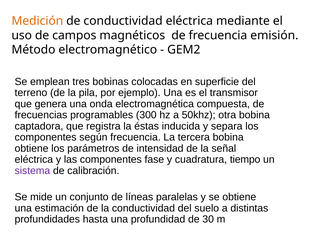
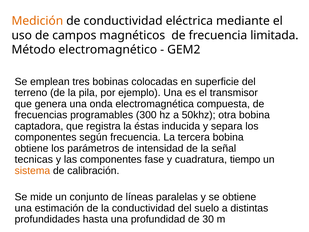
emisión: emisión -> limitada
eléctrica at (34, 159): eléctrica -> tecnicas
sistema colour: purple -> orange
